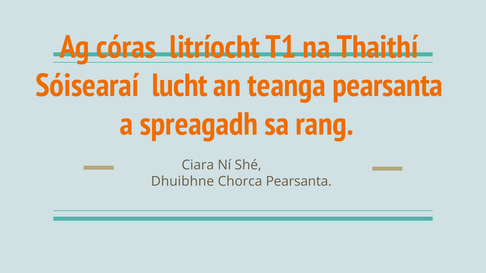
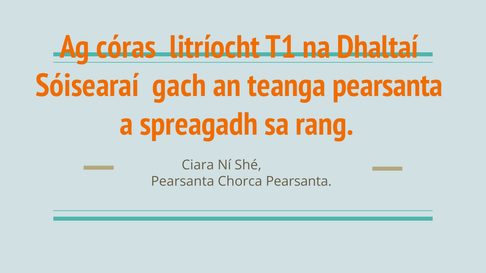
Thaithí: Thaithí -> Dhaltaí
lucht: lucht -> gach
Dhuibhne at (183, 182): Dhuibhne -> Pearsanta
